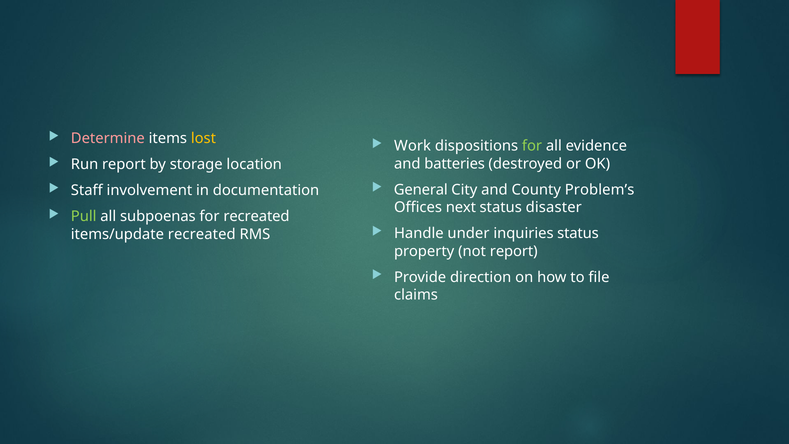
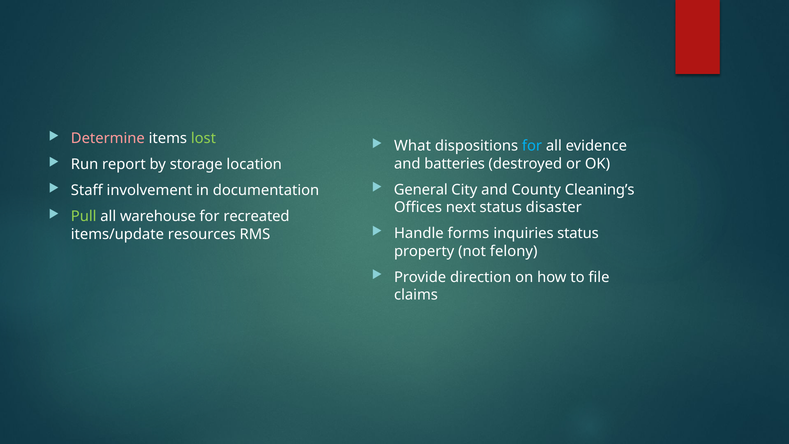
lost colour: yellow -> light green
Work: Work -> What
for at (532, 146) colour: light green -> light blue
Problem’s: Problem’s -> Cleaning’s
subpoenas: subpoenas -> warehouse
under: under -> forms
items/update recreated: recreated -> resources
not report: report -> felony
